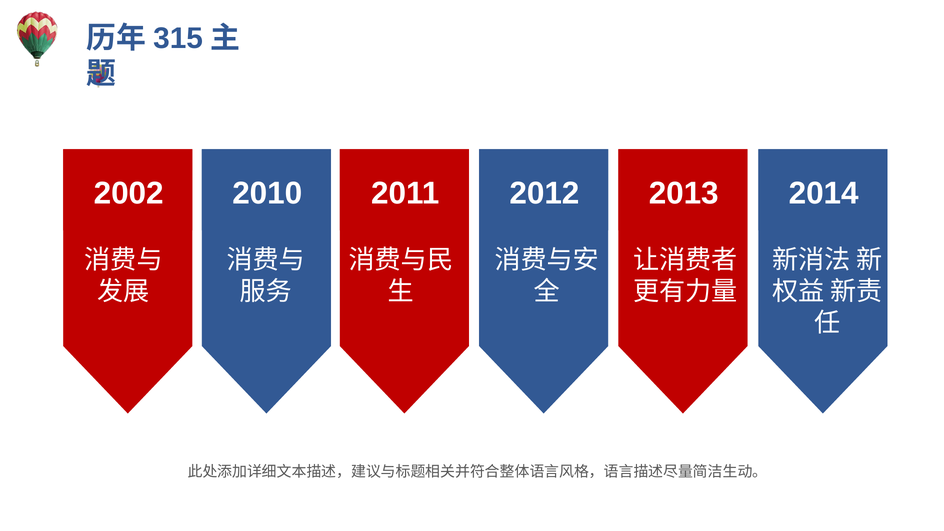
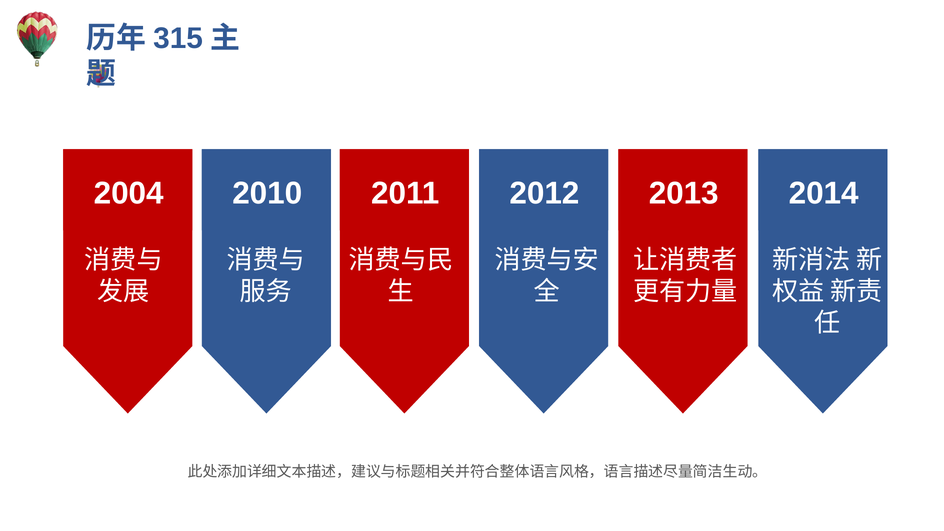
2002: 2002 -> 2004
